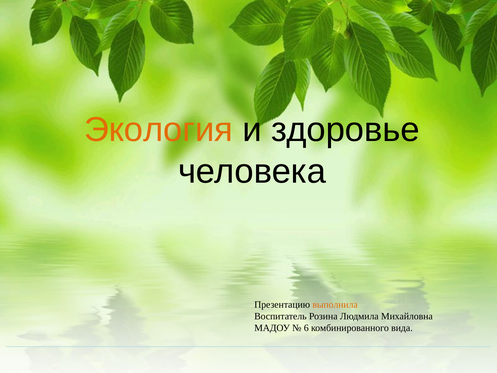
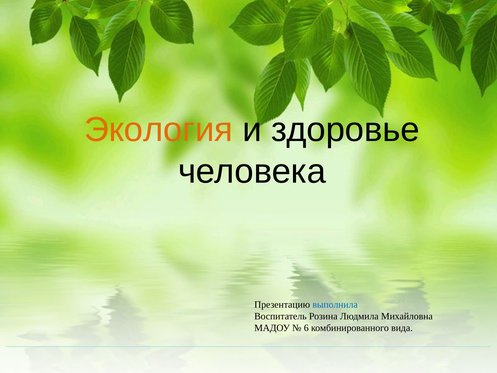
выполнила colour: orange -> blue
